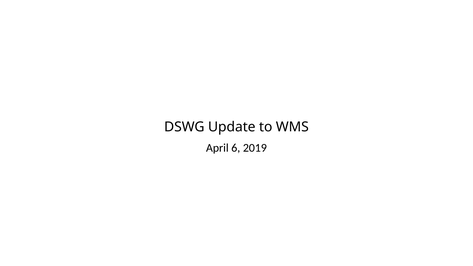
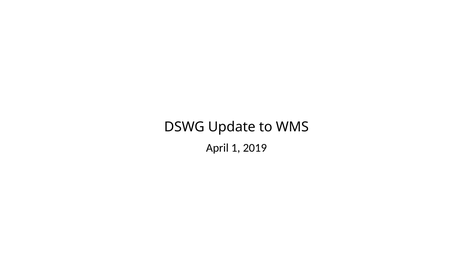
6: 6 -> 1
